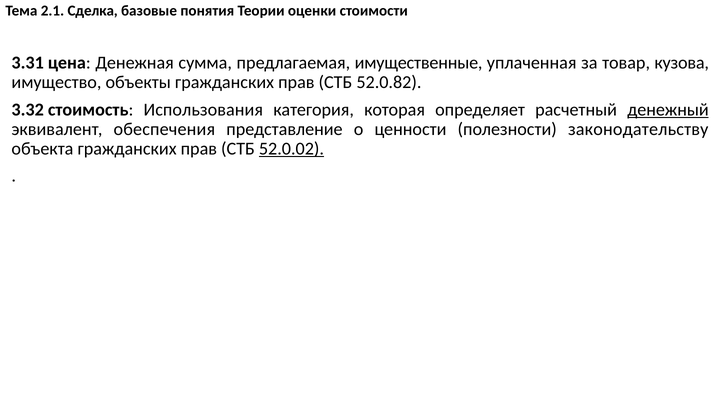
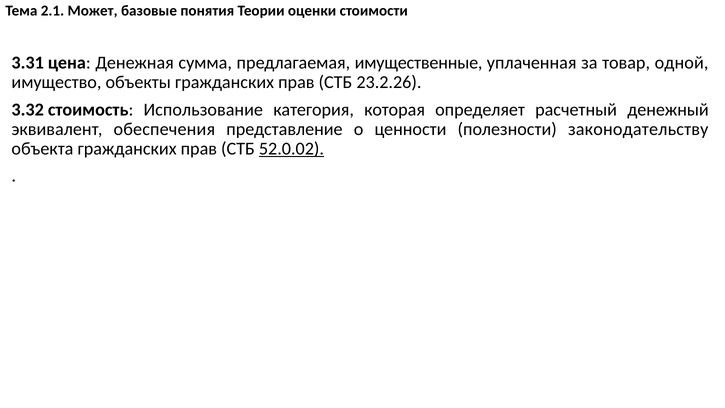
Сделка: Сделка -> Может
кузова: кузова -> одной
52.0.82: 52.0.82 -> 23.2.26
Использования: Использования -> Использование
денежный underline: present -> none
